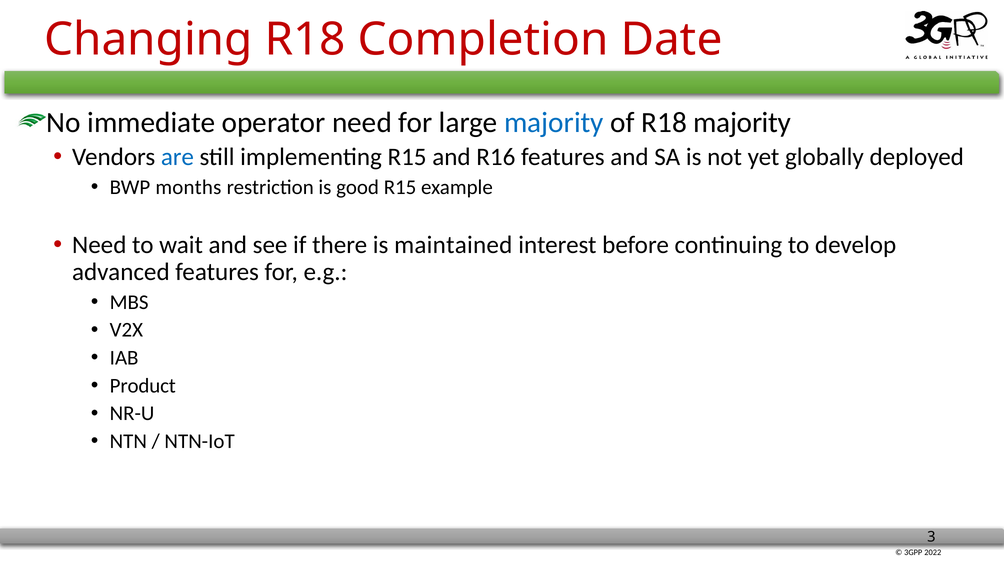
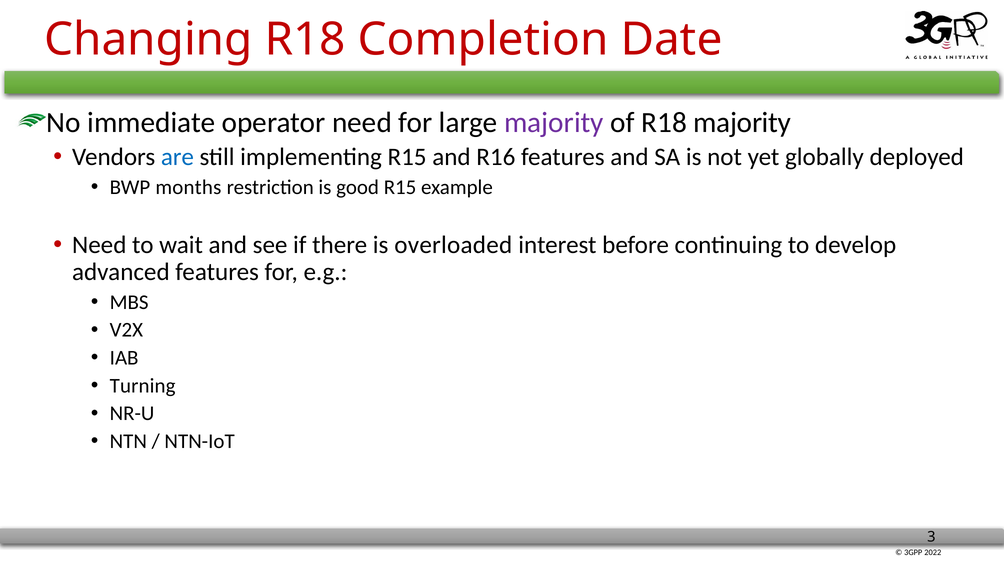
majority at (554, 122) colour: blue -> purple
maintained: maintained -> overloaded
Product: Product -> Turning
